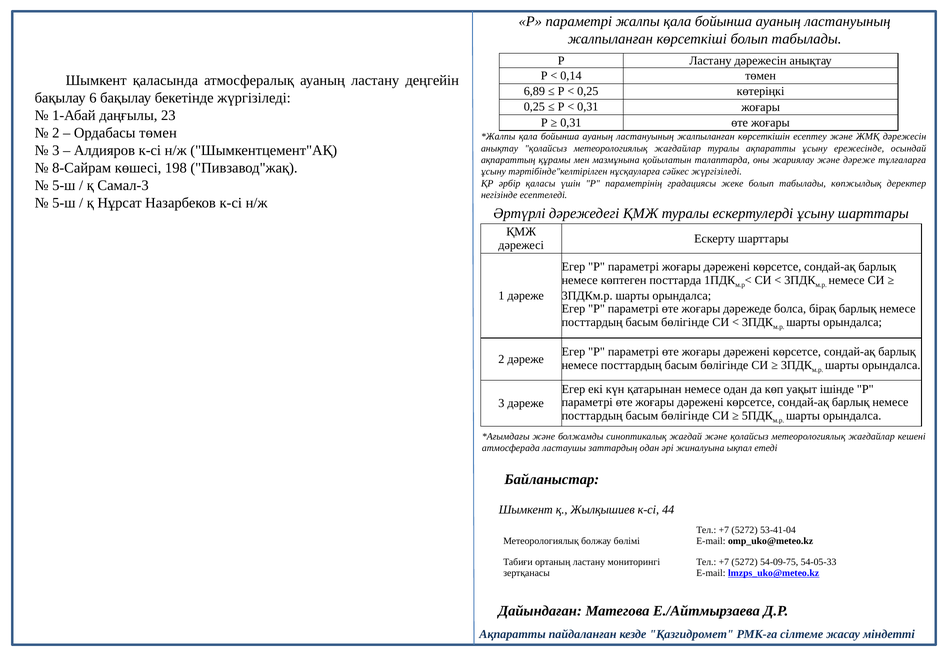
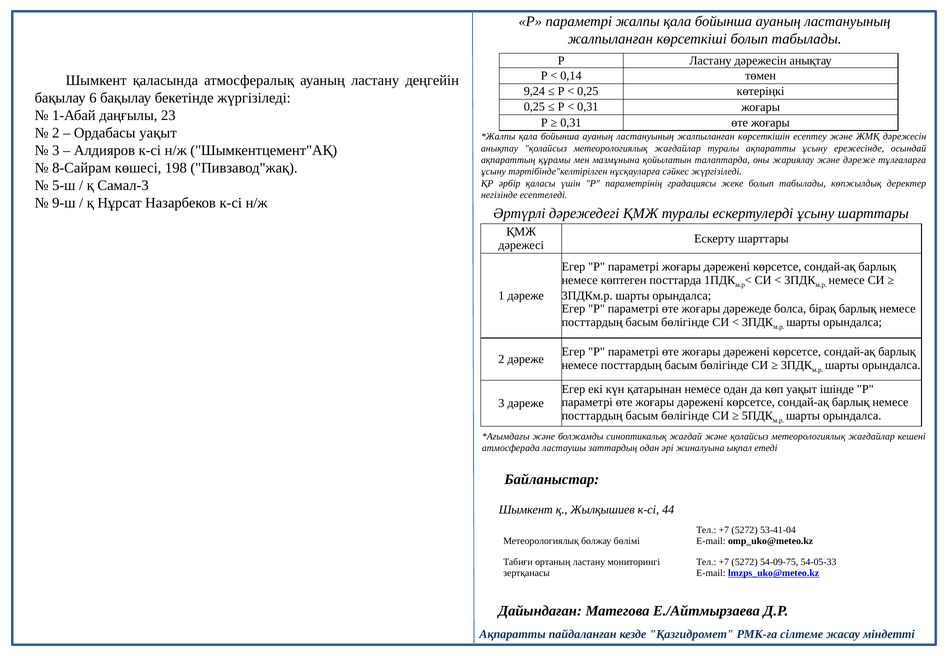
6,89: 6,89 -> 9,24
Ордабасы төмен: төмен -> уақыт
5-ш at (64, 203): 5-ш -> 9-ш
